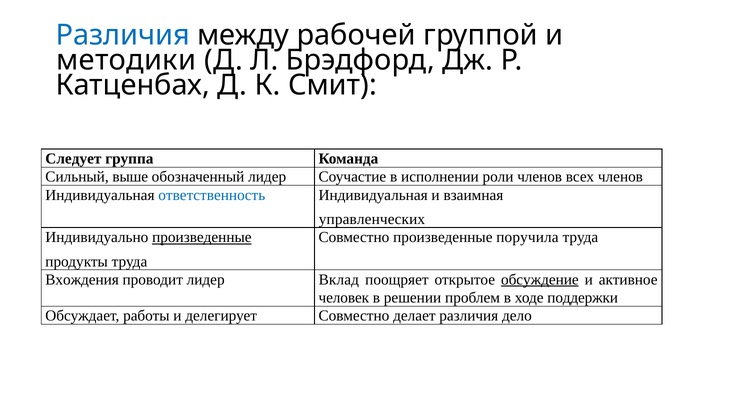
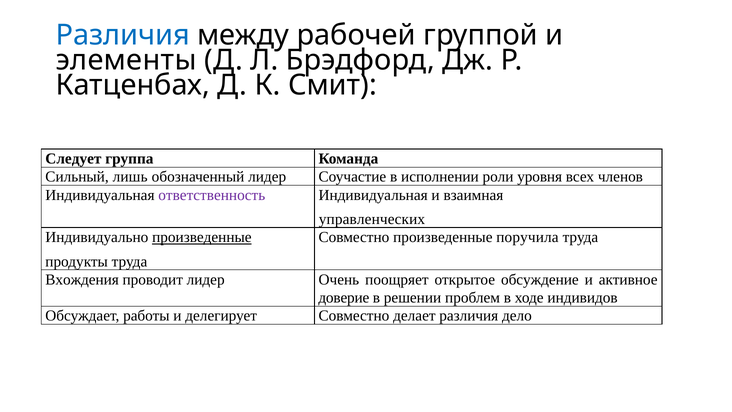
методики: методики -> элементы
выше: выше -> лишь
роли членов: членов -> уровня
ответственность colour: blue -> purple
Вклад: Вклад -> Очень
обсуждение underline: present -> none
человек: человек -> доверие
поддержки: поддержки -> индивидов
